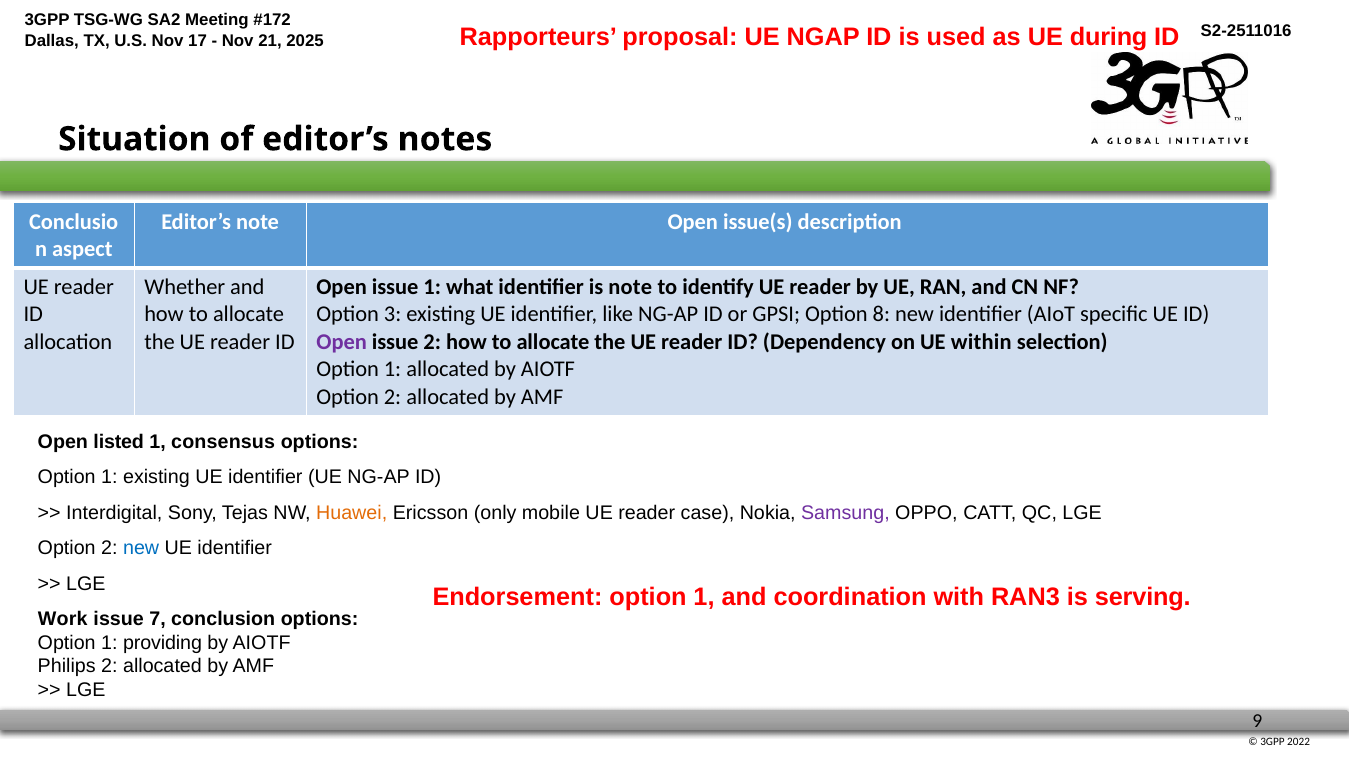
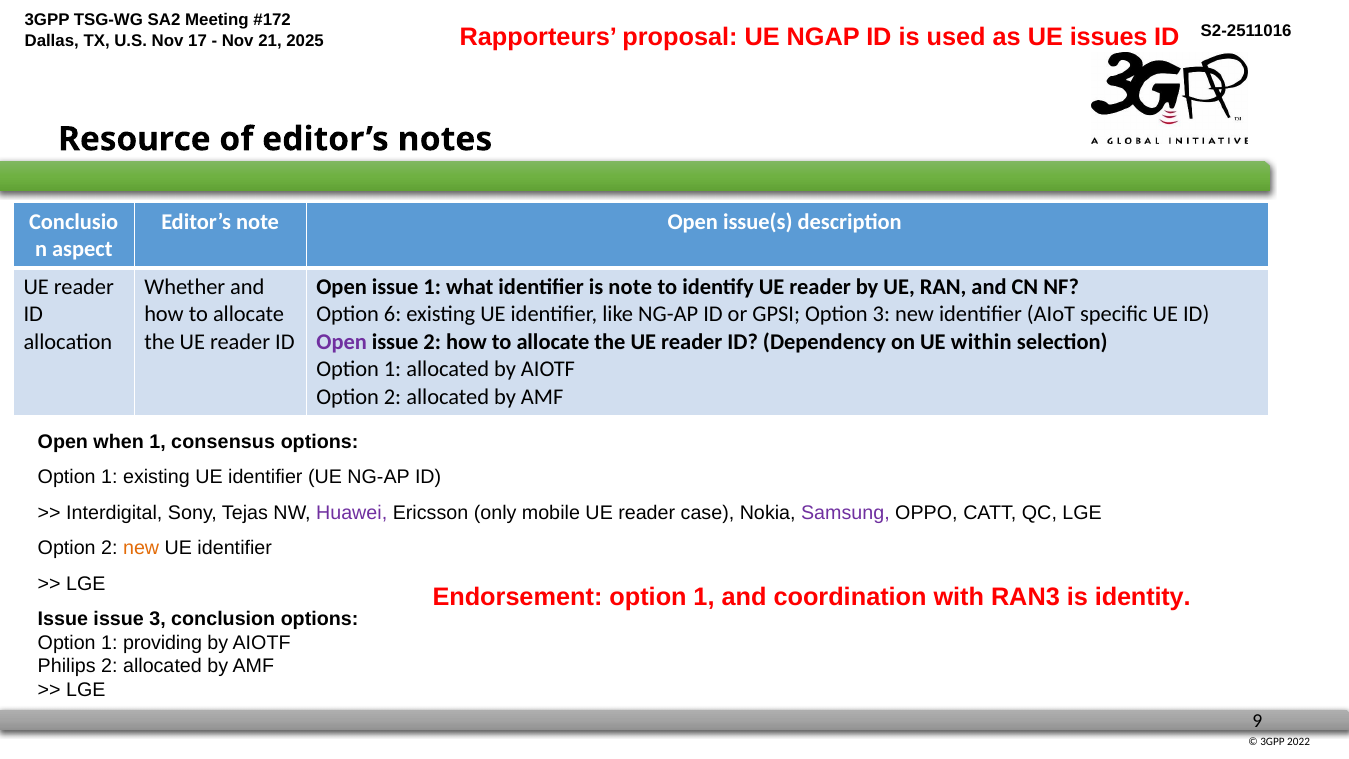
during: during -> issues
Situation: Situation -> Resource
3: 3 -> 6
Option 8: 8 -> 3
listed: listed -> when
Huawei colour: orange -> purple
new at (141, 548) colour: blue -> orange
serving: serving -> identity
Work at (63, 619): Work -> Issue
issue 7: 7 -> 3
